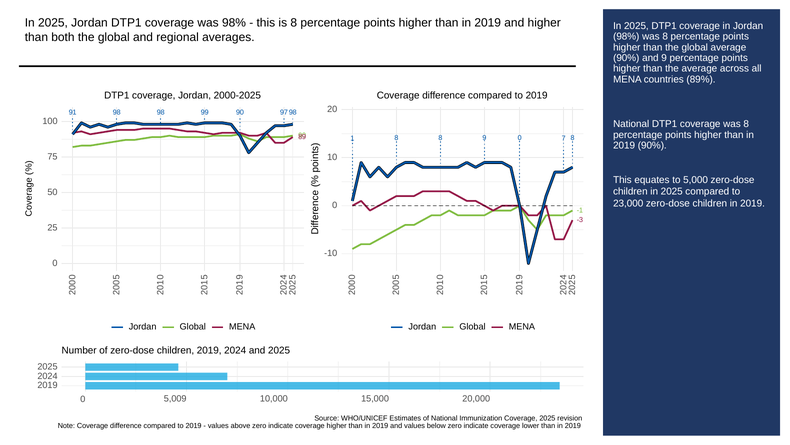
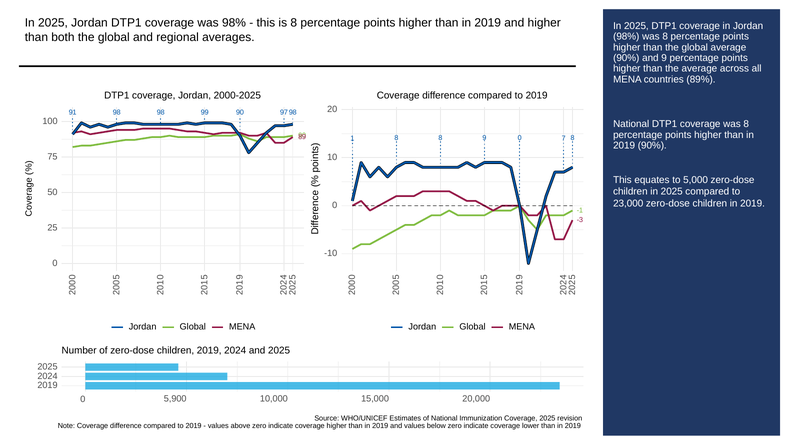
5,009: 5,009 -> 5,900
